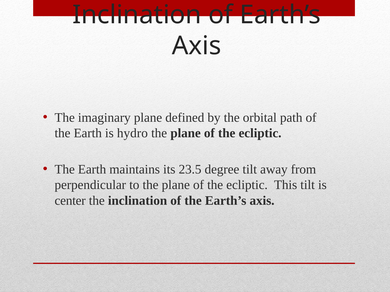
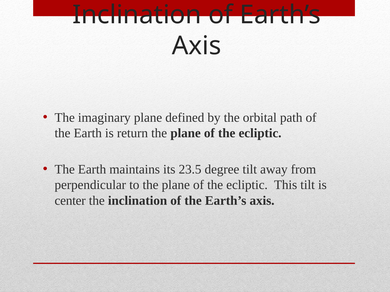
hydro: hydro -> return
